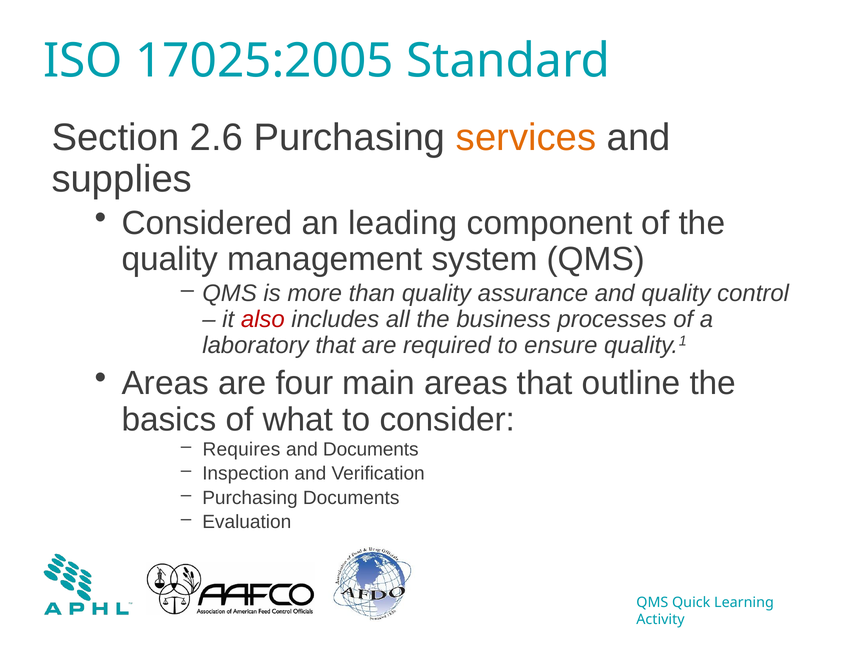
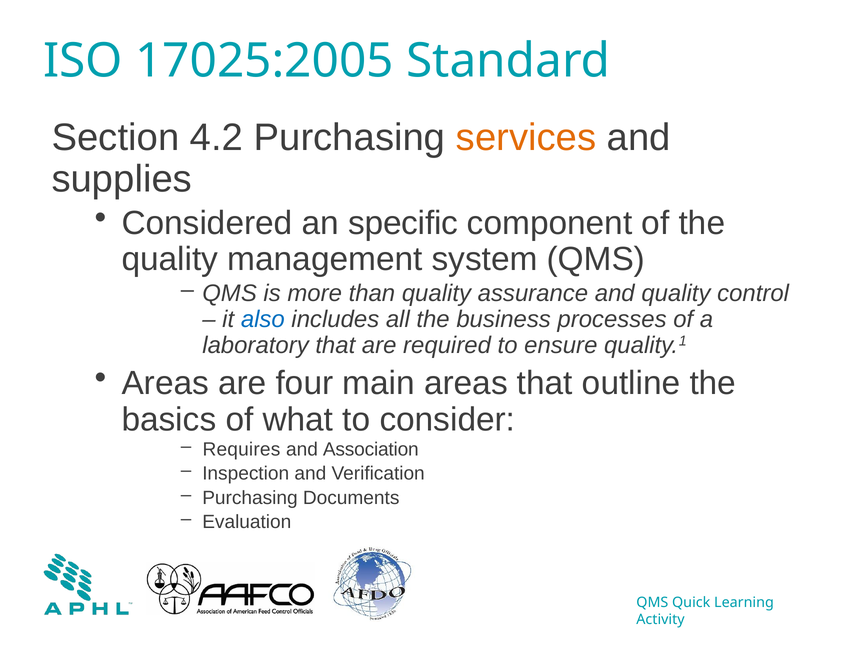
2.6: 2.6 -> 4.2
leading: leading -> specific
also colour: red -> blue
and Documents: Documents -> Association
